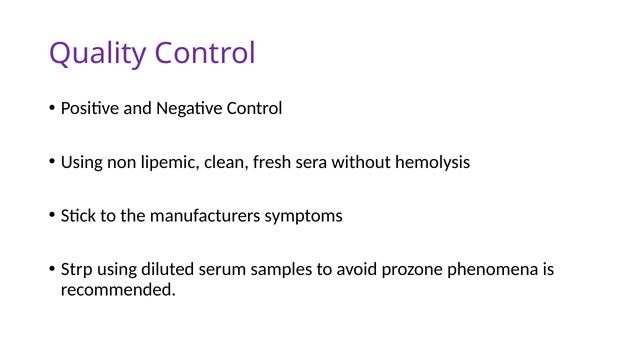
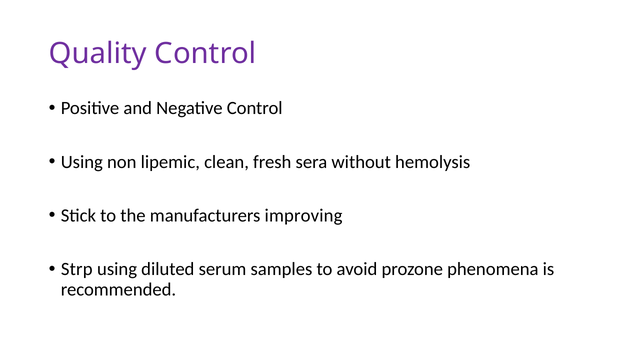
symptoms: symptoms -> improving
